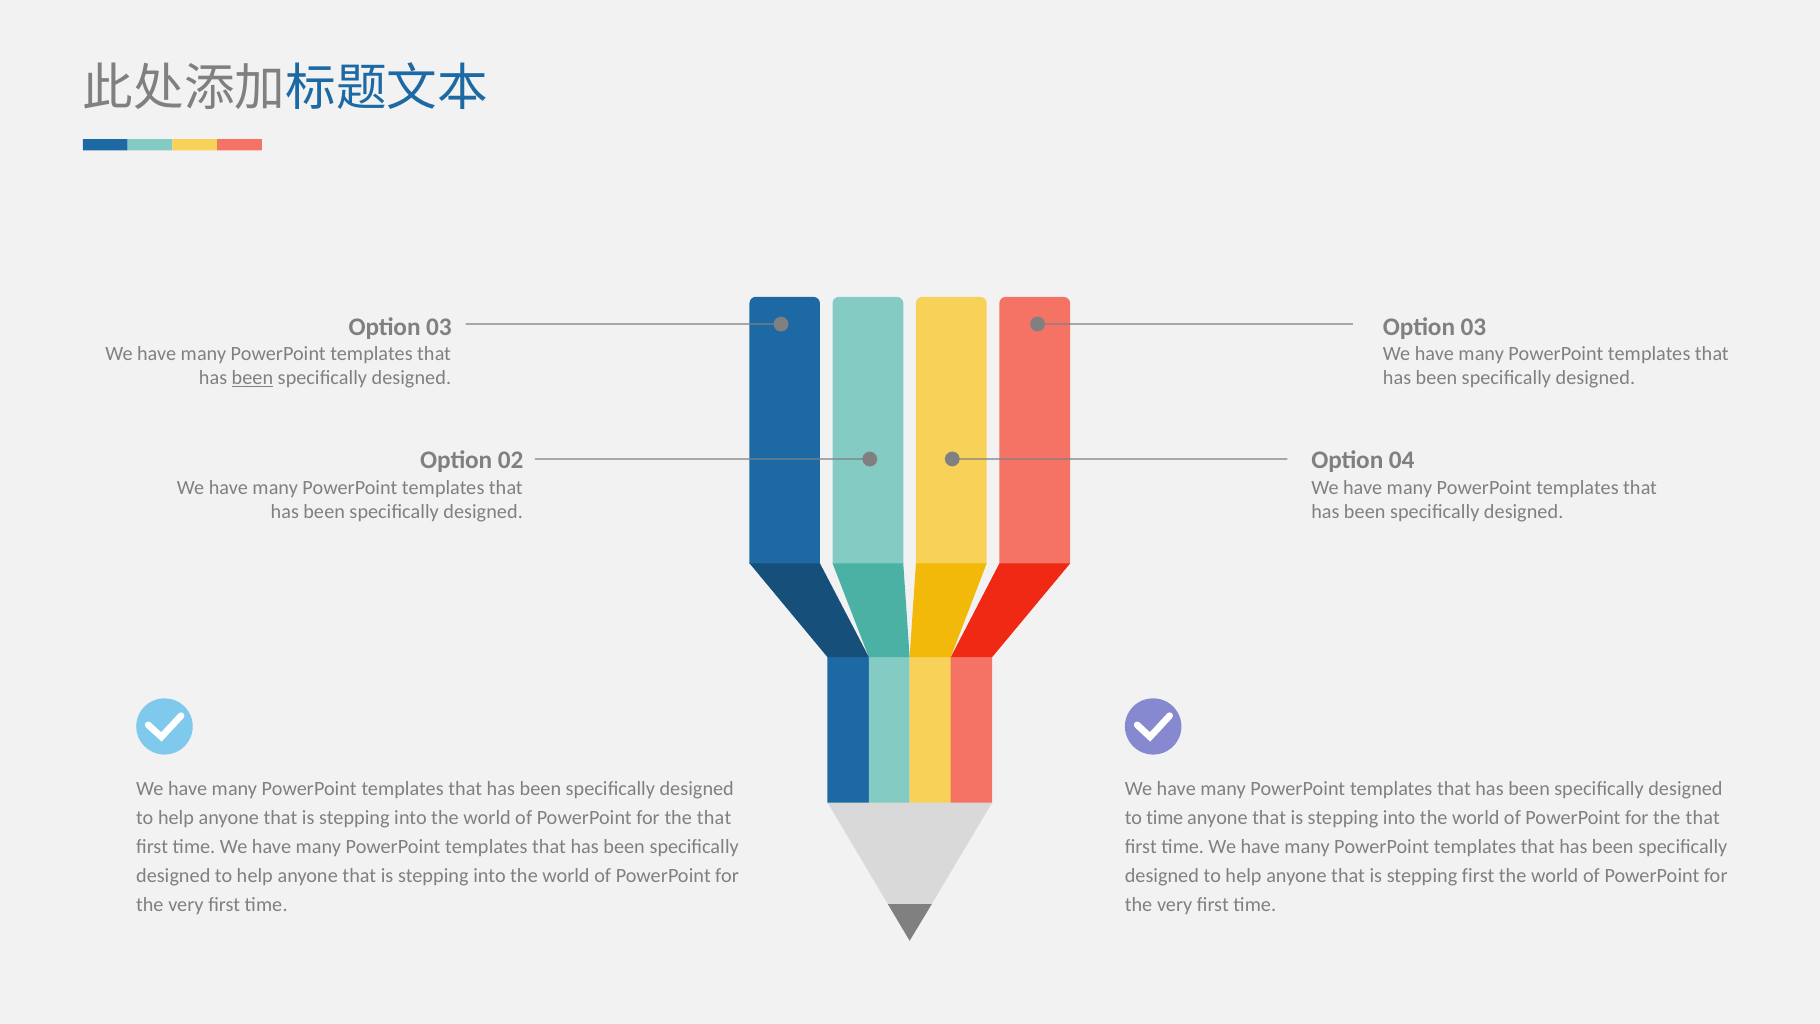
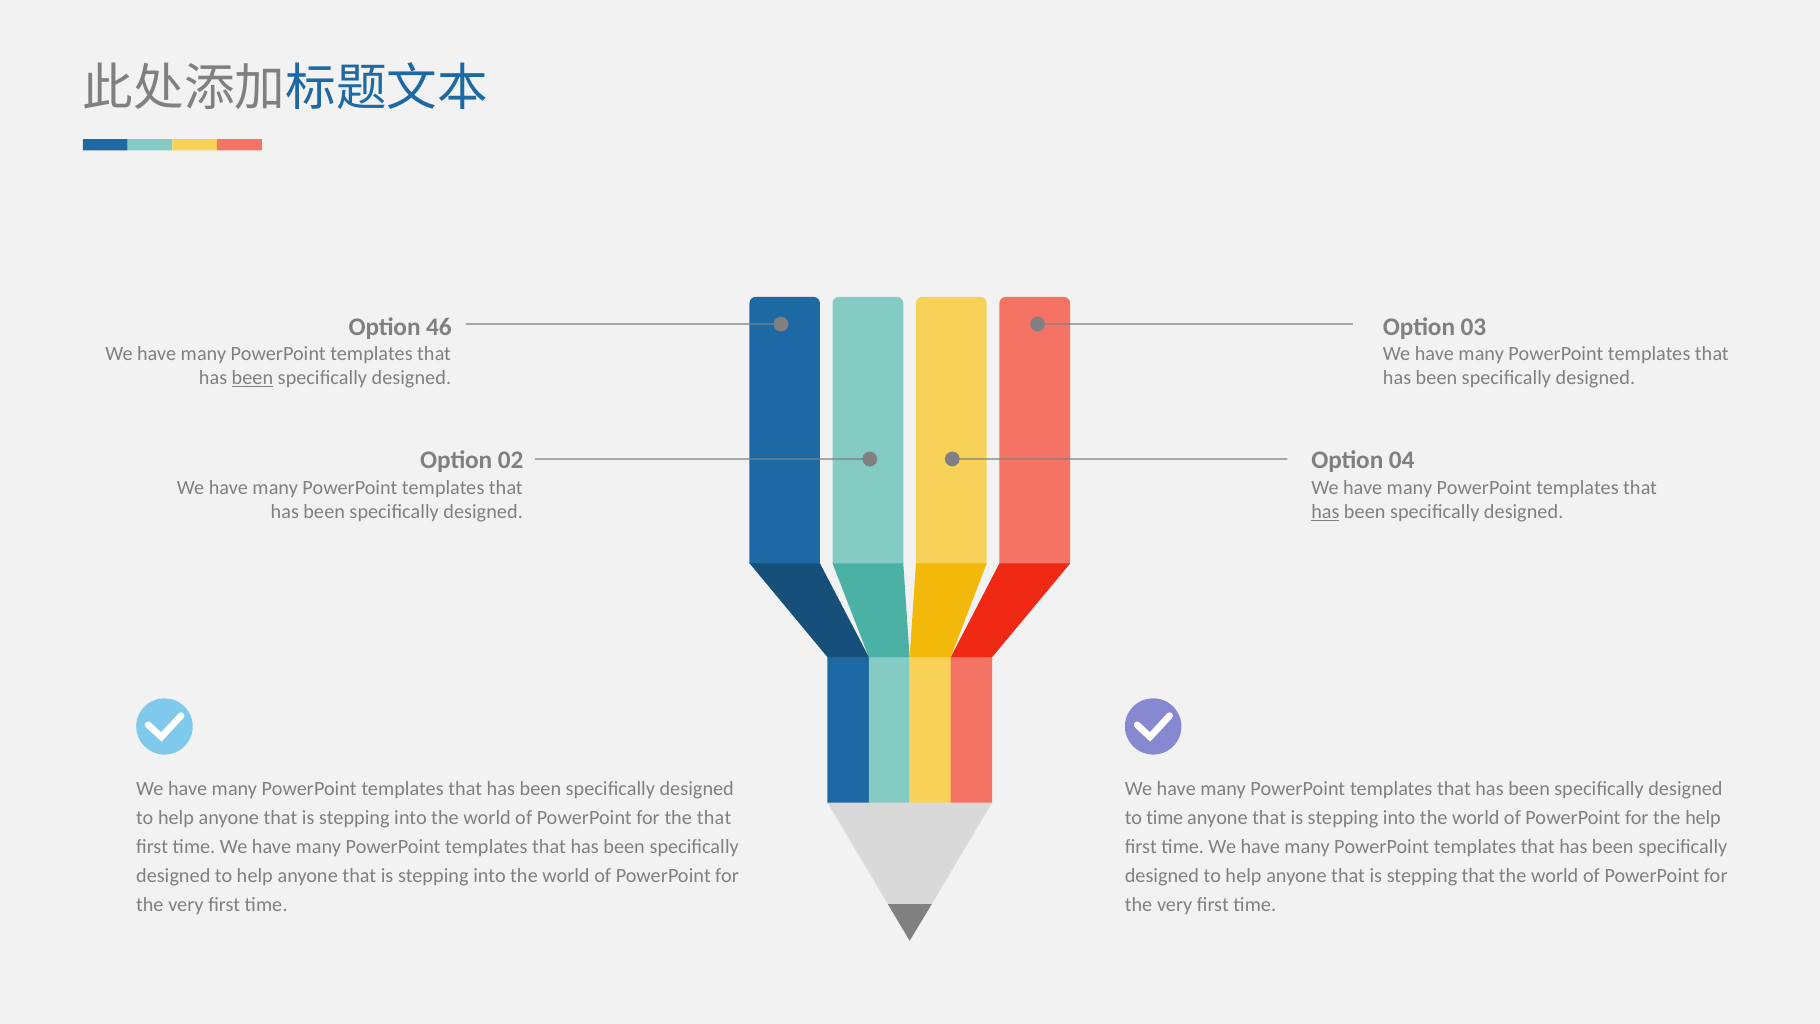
03 at (439, 327): 03 -> 46
has at (1325, 512) underline: none -> present
that at (1703, 817): that -> help
stepping first: first -> that
